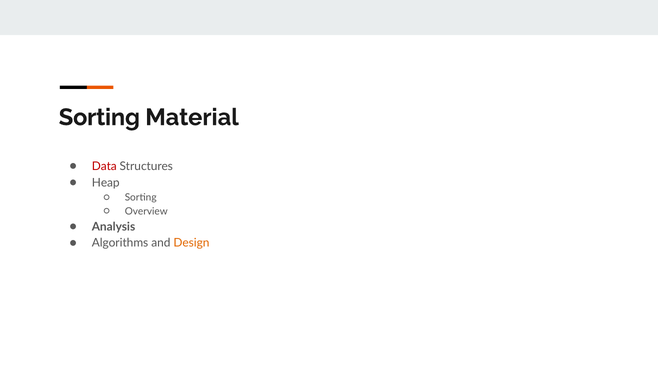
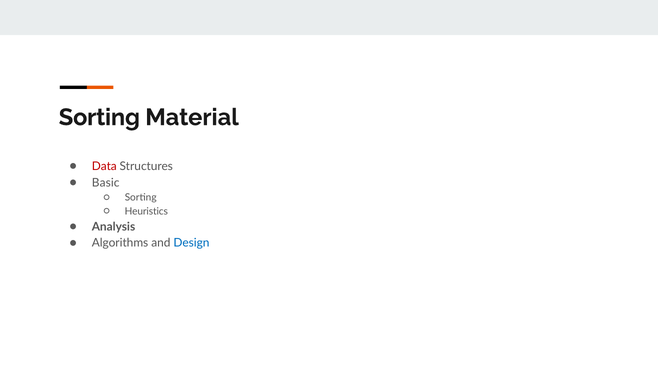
Heap: Heap -> Basic
Overview: Overview -> Heuristics
Design colour: orange -> blue
